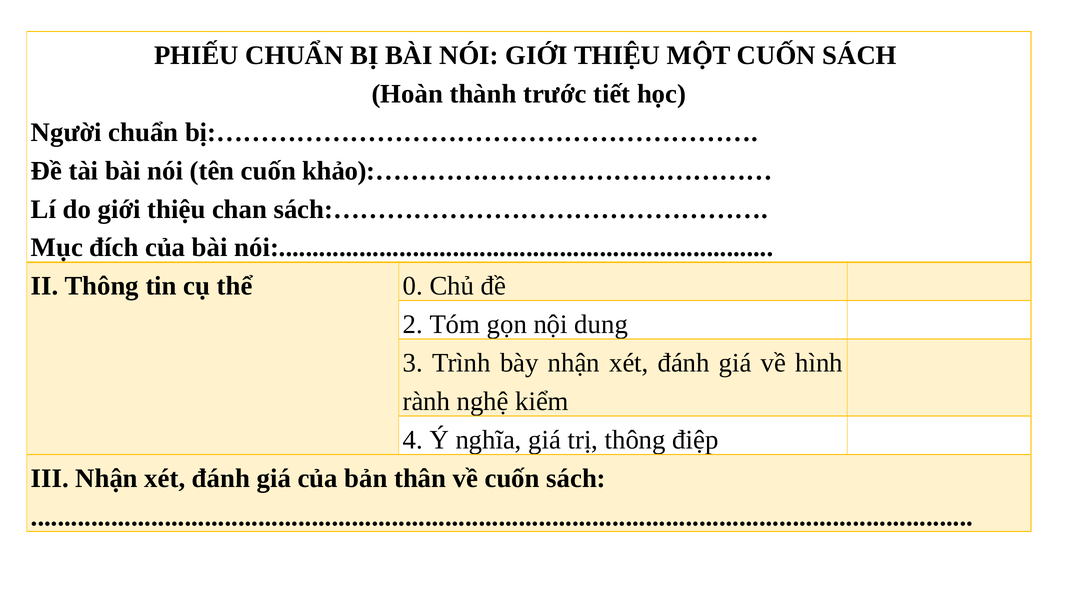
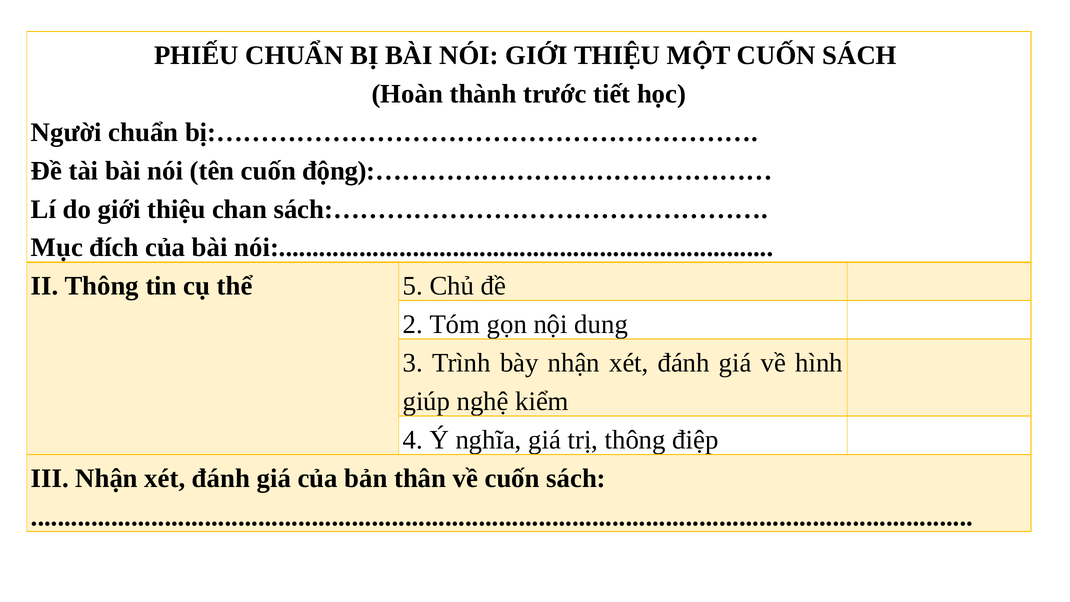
khảo):………………………………………: khảo):……………………………………… -> động):………………………………………
0: 0 -> 5
rành: rành -> giúp
